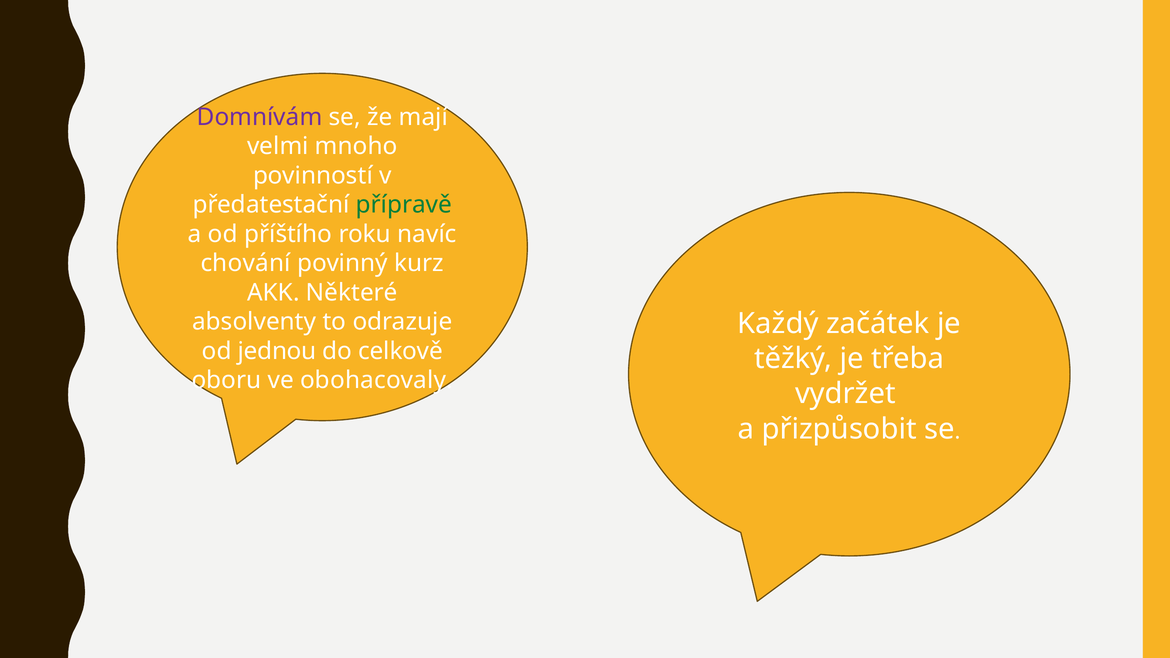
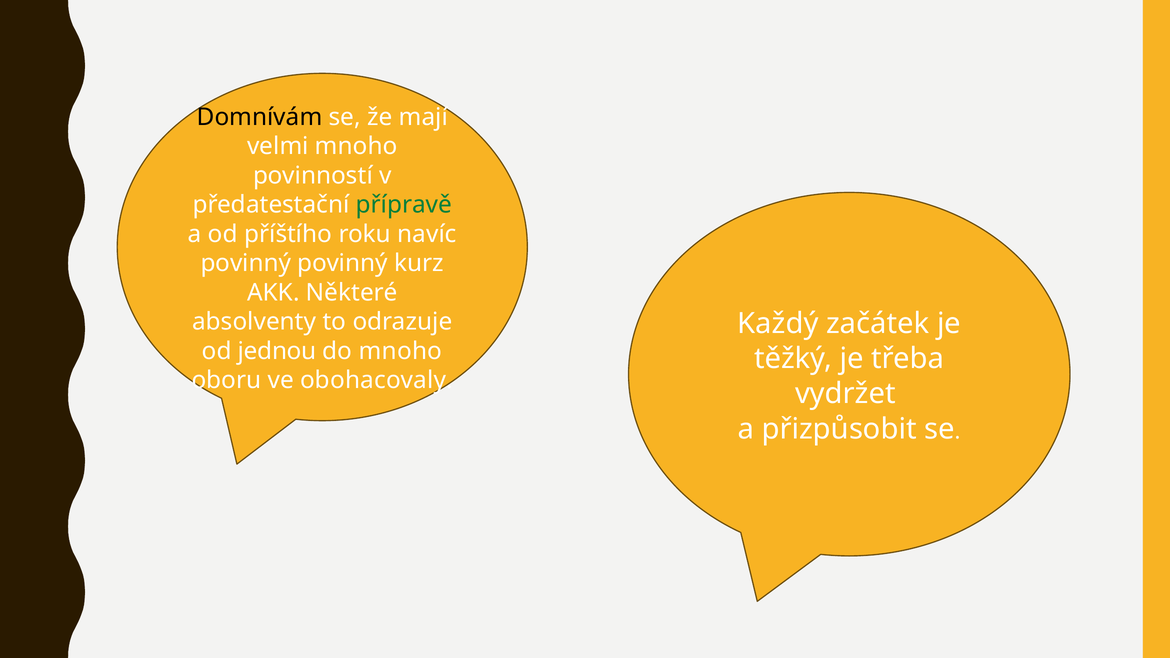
Domnívám colour: purple -> black
chování at (246, 263): chování -> povinný
do celkově: celkově -> mnoho
